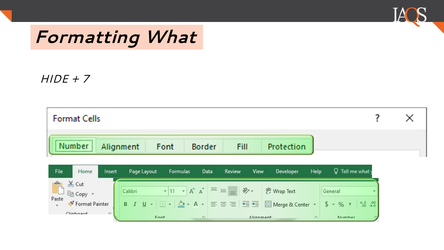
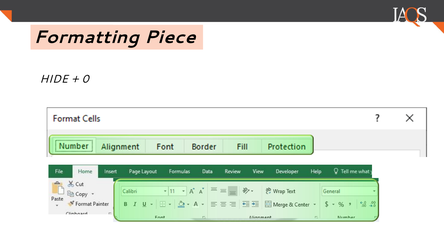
What: What -> Piece
7: 7 -> 0
